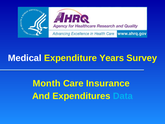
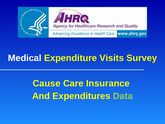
Years: Years -> Visits
Month: Month -> Cause
Data colour: light blue -> light green
